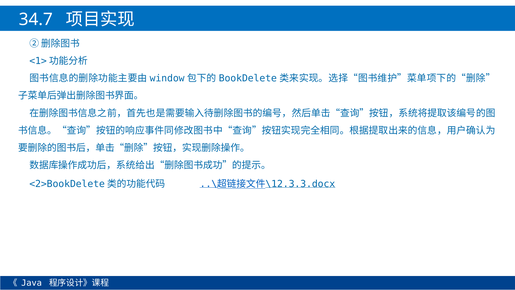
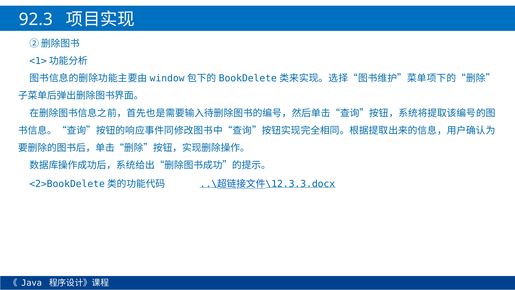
34.7: 34.7 -> 92.3
